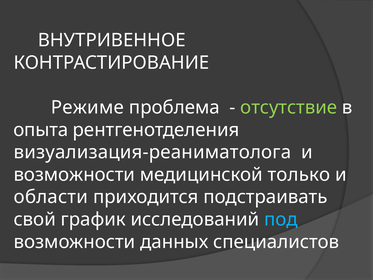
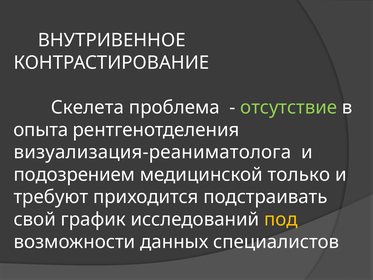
Режиме: Режиме -> Скелета
возможности at (74, 175): возможности -> подозрением
области: области -> требуют
под colour: light blue -> yellow
